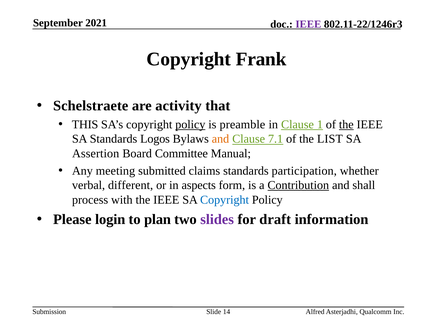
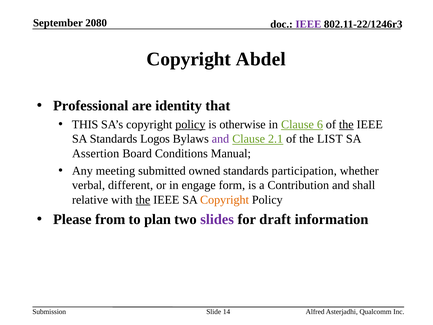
2021: 2021 -> 2080
Frank: Frank -> Abdel
Schelstraete: Schelstraete -> Professional
activity: activity -> identity
preamble: preamble -> otherwise
1: 1 -> 6
and at (221, 139) colour: orange -> purple
7.1: 7.1 -> 2.1
Committee: Committee -> Conditions
claims: claims -> owned
aspects: aspects -> engage
Contribution underline: present -> none
process: process -> relative
the at (143, 200) underline: none -> present
Copyright at (225, 200) colour: blue -> orange
login: login -> from
